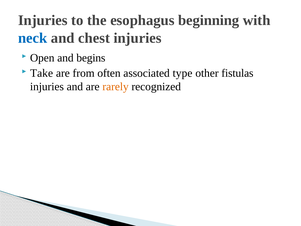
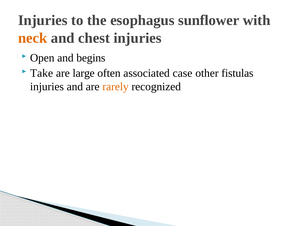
beginning: beginning -> sunflower
neck colour: blue -> orange
from: from -> large
type: type -> case
